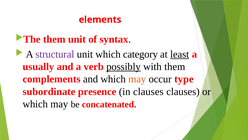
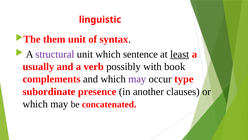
elements: elements -> linguistic
category: category -> sentence
possibly underline: present -> none
with them: them -> book
may at (137, 79) colour: orange -> purple
in clauses: clauses -> another
